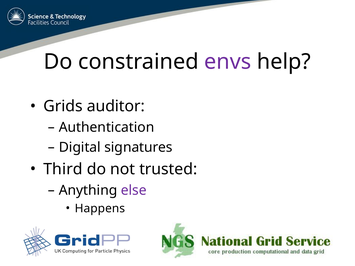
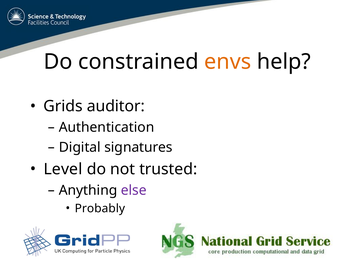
envs colour: purple -> orange
Third: Third -> Level
Happens: Happens -> Probably
